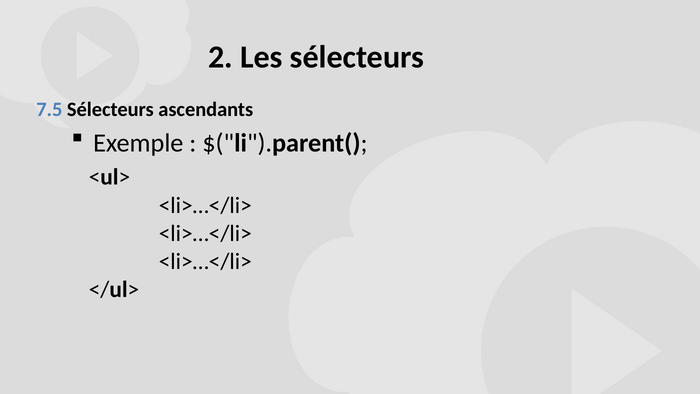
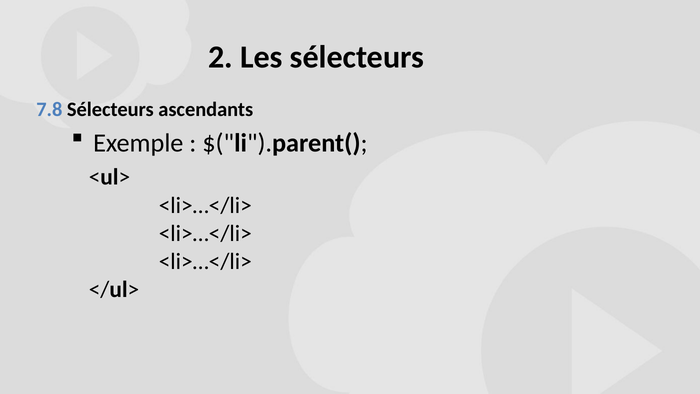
7.5: 7.5 -> 7.8
